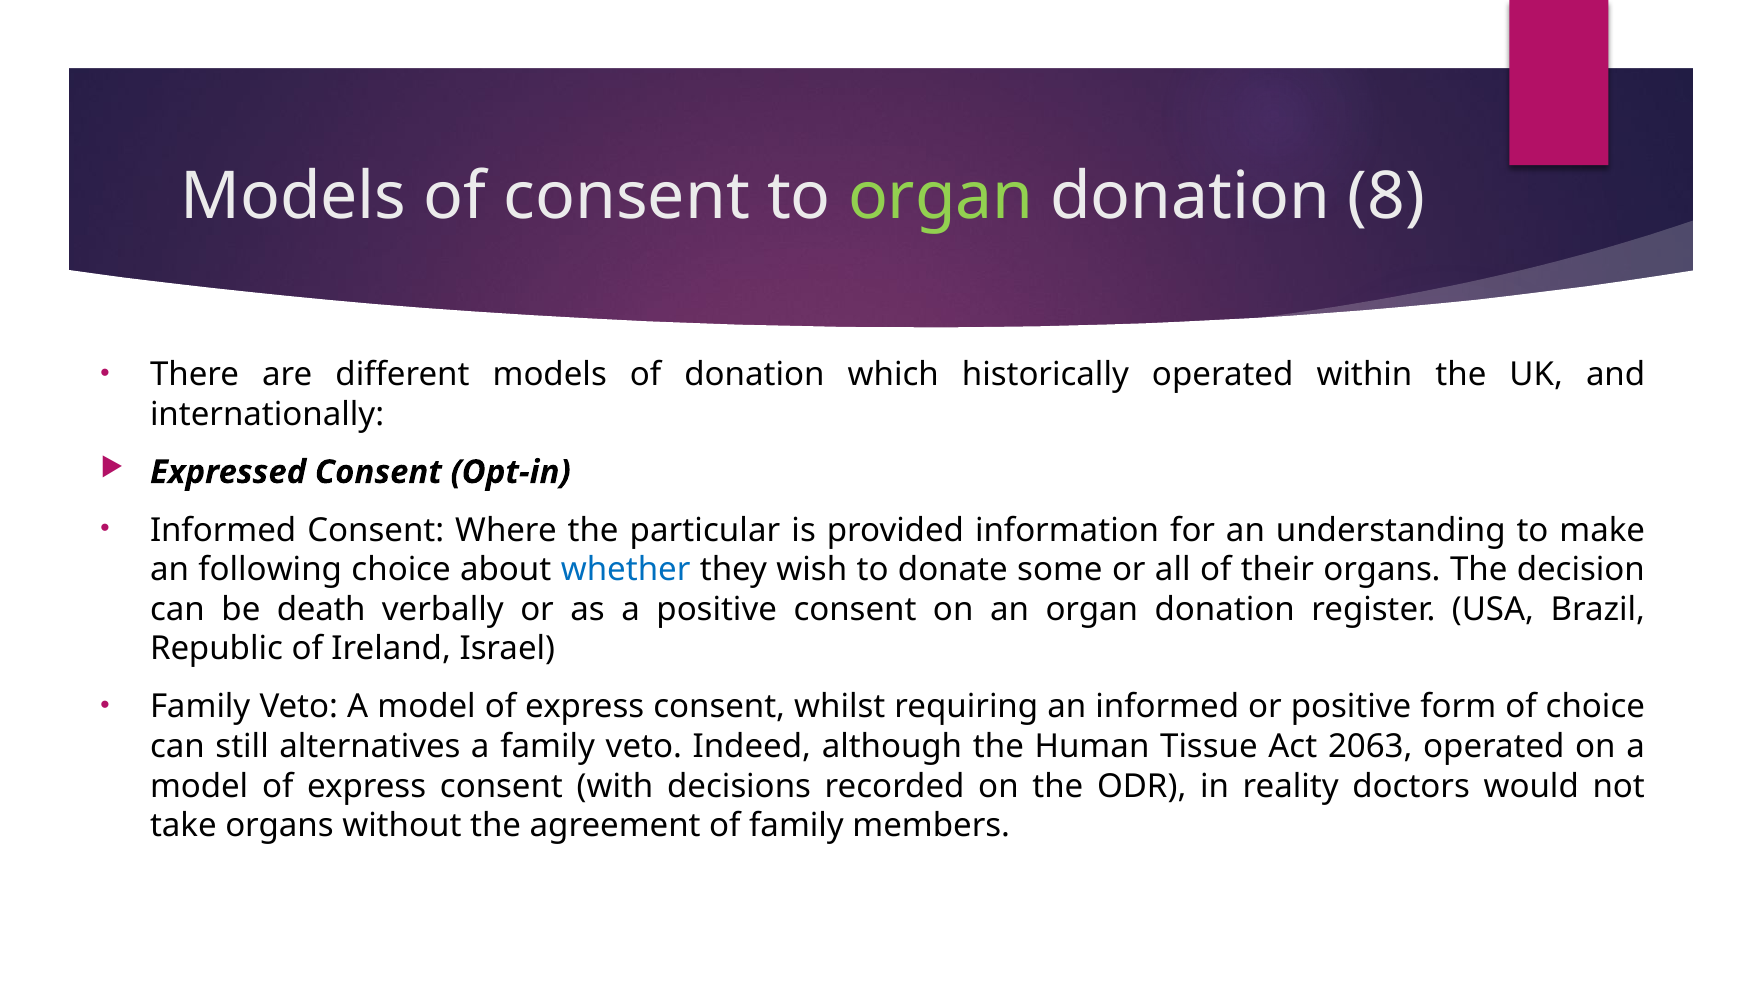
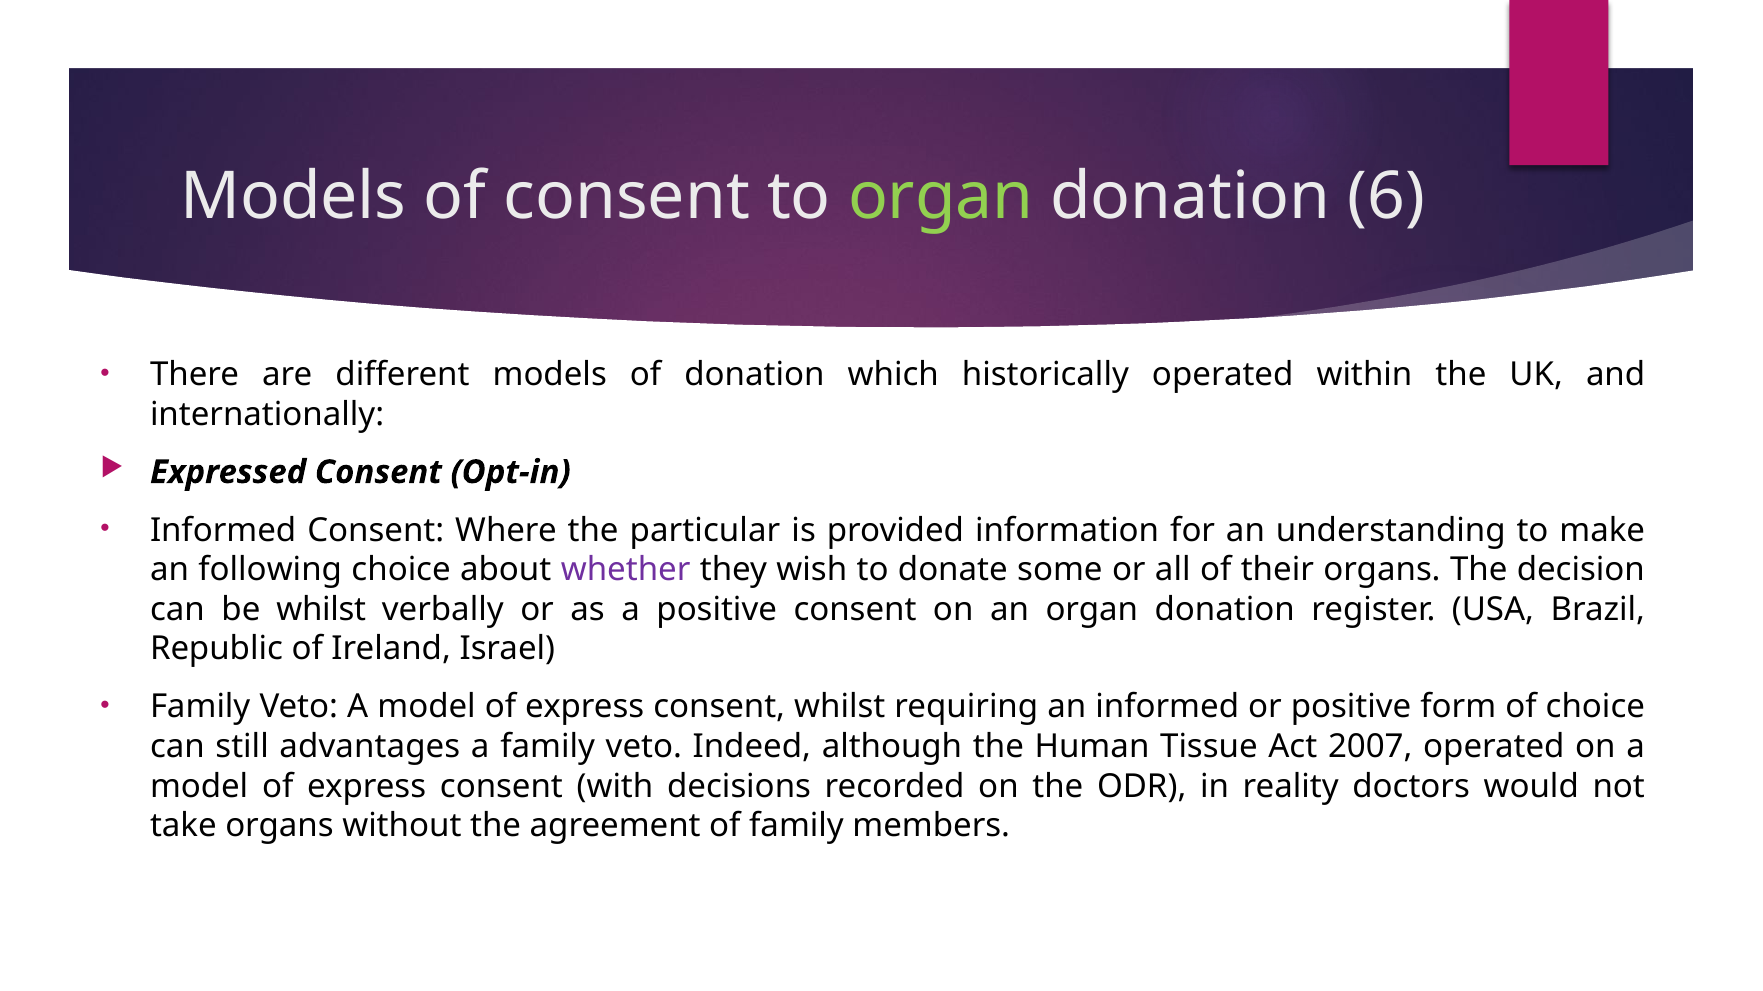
8: 8 -> 6
whether colour: blue -> purple
be death: death -> whilst
alternatives: alternatives -> advantages
2063: 2063 -> 2007
